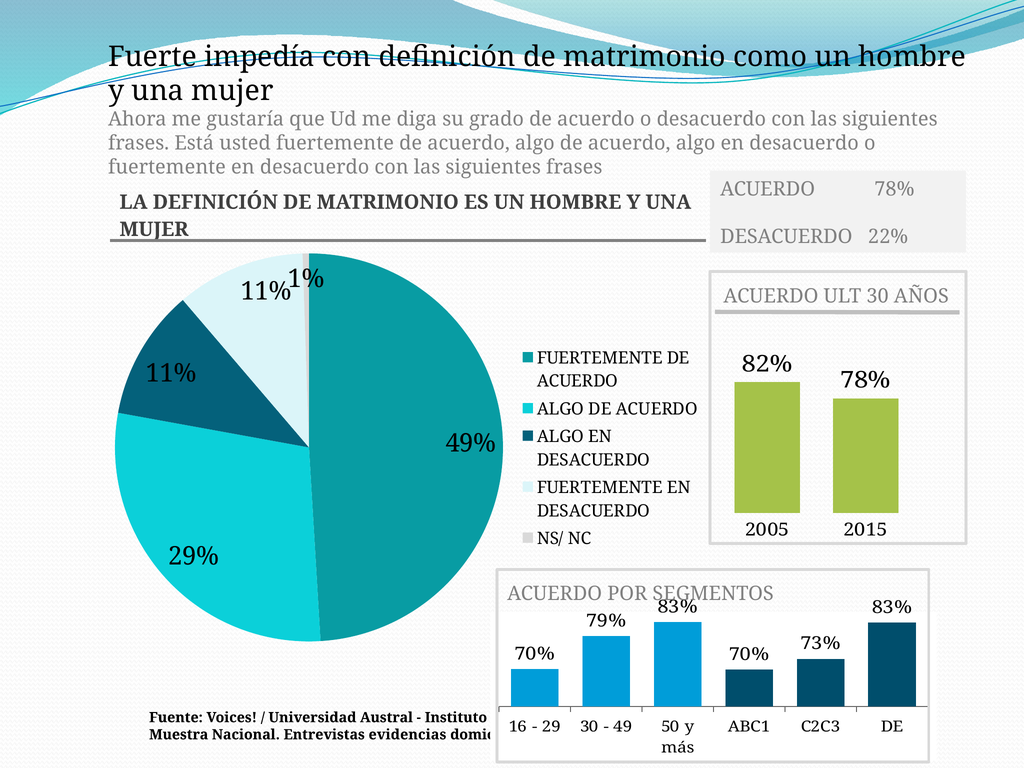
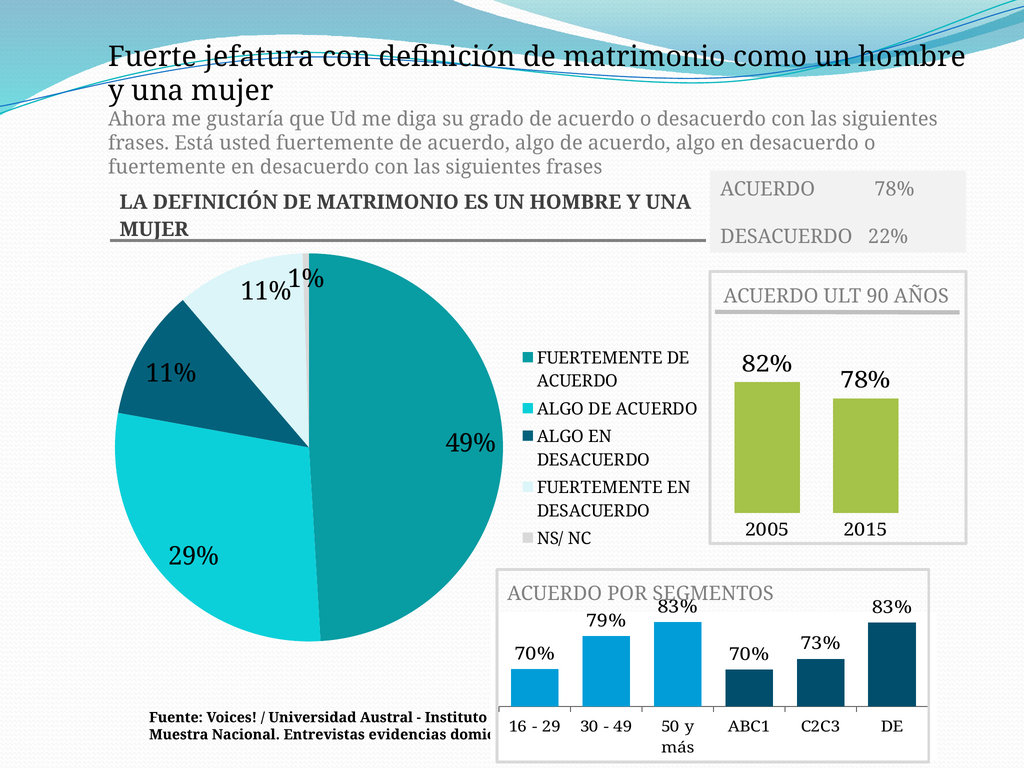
impedía: impedía -> jefatura
ULT 30: 30 -> 90
